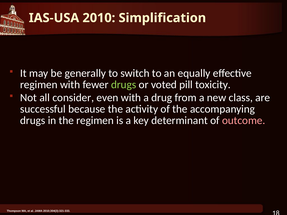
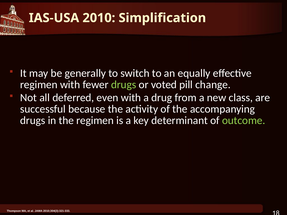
toxicity: toxicity -> change
consider: consider -> deferred
outcome colour: pink -> light green
